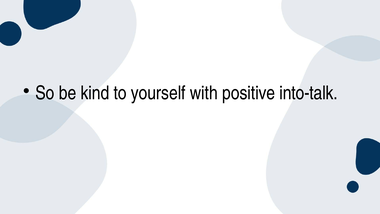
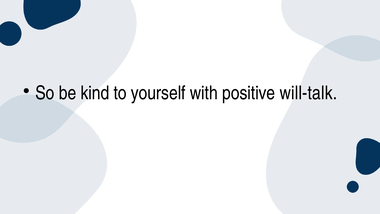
into-talk: into-talk -> will-talk
